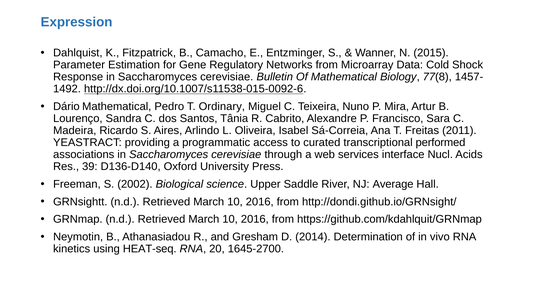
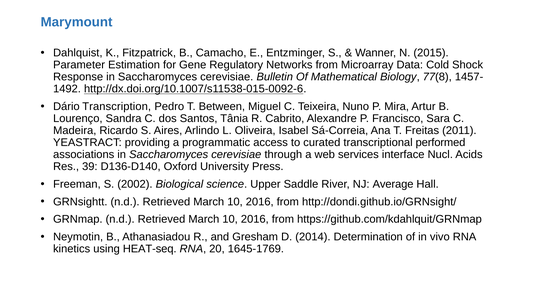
Expression: Expression -> Marymount
Dário Mathematical: Mathematical -> Transcription
Ordinary: Ordinary -> Between
1645-2700: 1645-2700 -> 1645-1769
